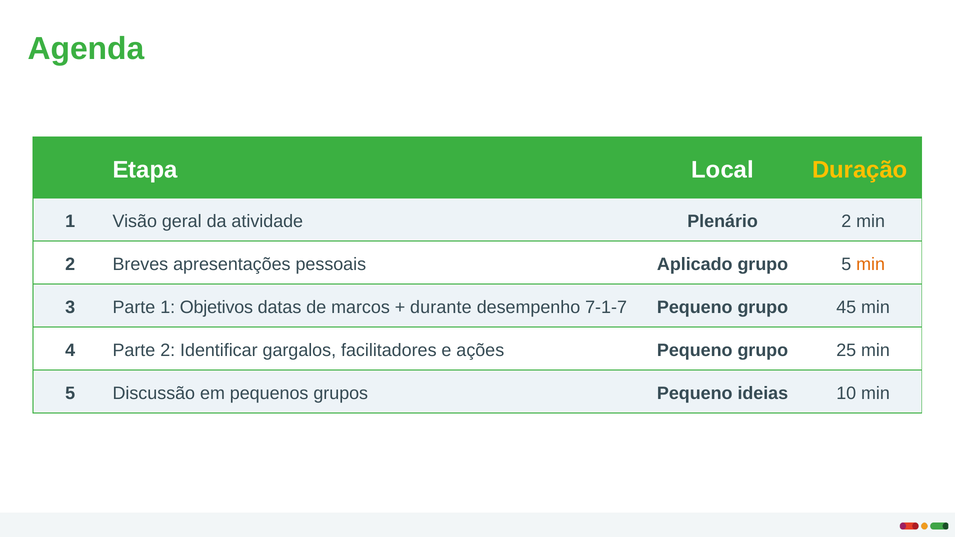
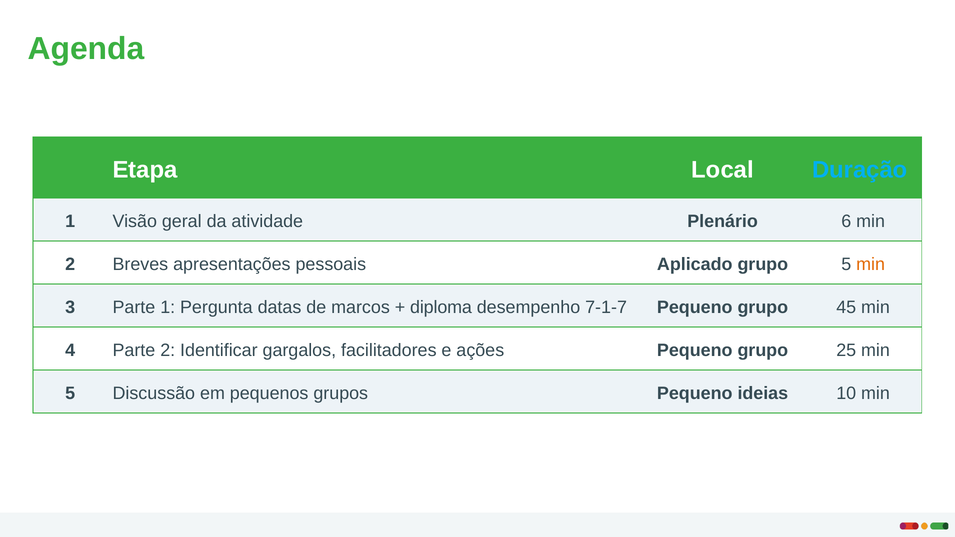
Duração colour: yellow -> light blue
Plenário 2: 2 -> 6
Objetivos: Objetivos -> Pergunta
durante: durante -> diploma
